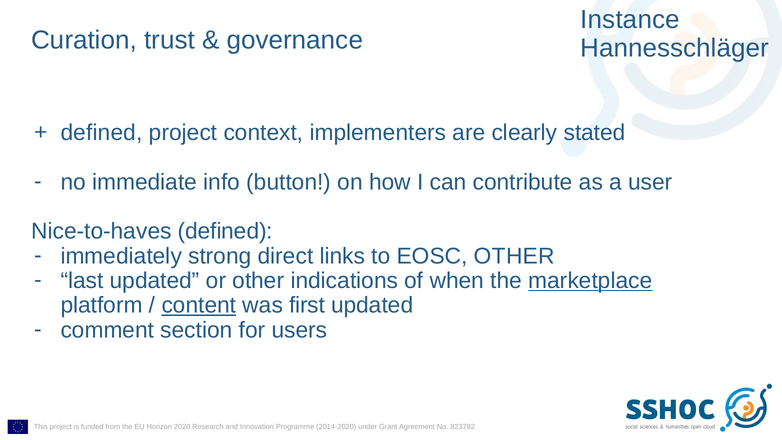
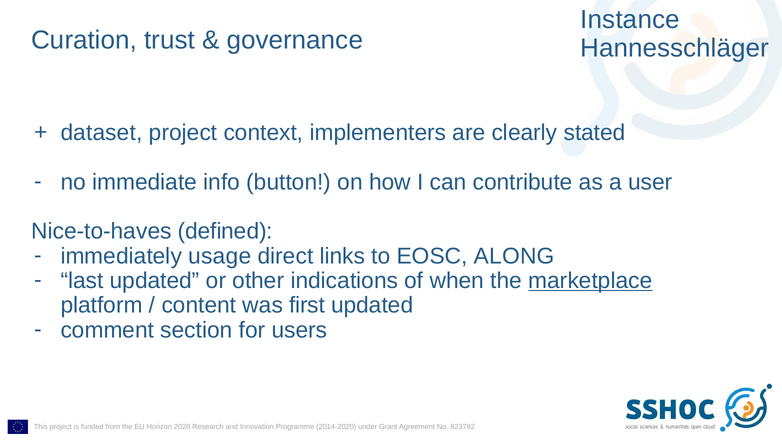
defined at (102, 133): defined -> dataset
strong: strong -> usage
EOSC OTHER: OTHER -> ALONG
content underline: present -> none
